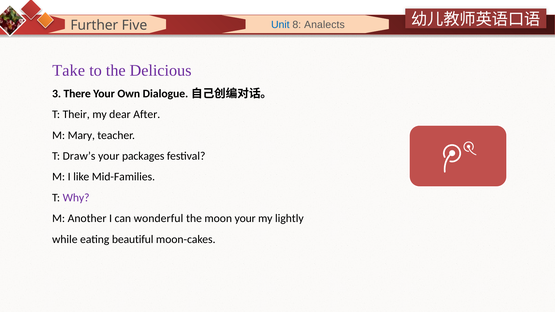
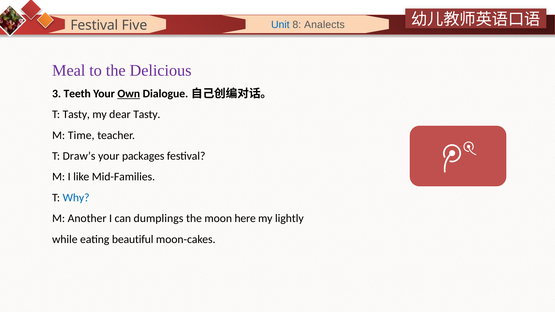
Further at (94, 25): Further -> Festival
Take: Take -> Meal
There: There -> Teeth
Own underline: none -> present
T Their: Their -> Tasty
dear After: After -> Tasty
Mary: Mary -> Time
Why colour: purple -> blue
wonderful: wonderful -> dumplings
moon your: your -> here
